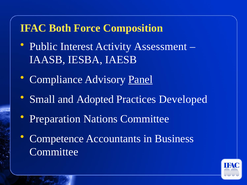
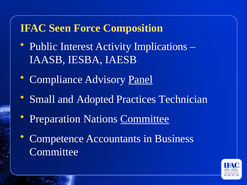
Both: Both -> Seen
Assessment: Assessment -> Implications
Developed: Developed -> Technician
Committee at (145, 119) underline: none -> present
